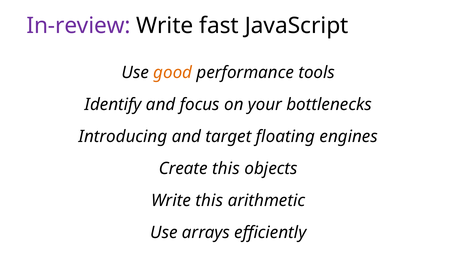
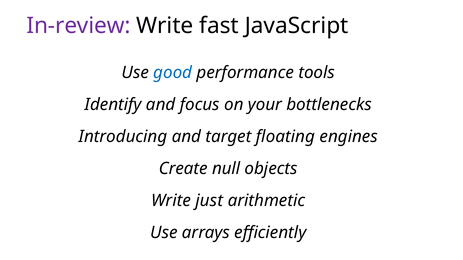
good colour: orange -> blue
Create this: this -> null
Write this: this -> just
